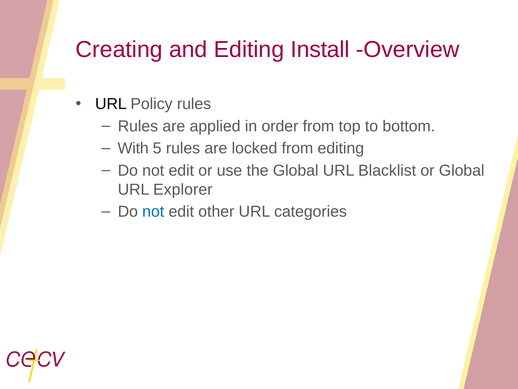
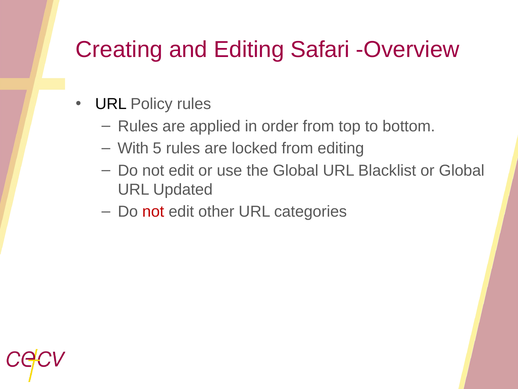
Install: Install -> Safari
Explorer: Explorer -> Updated
not at (153, 211) colour: blue -> red
